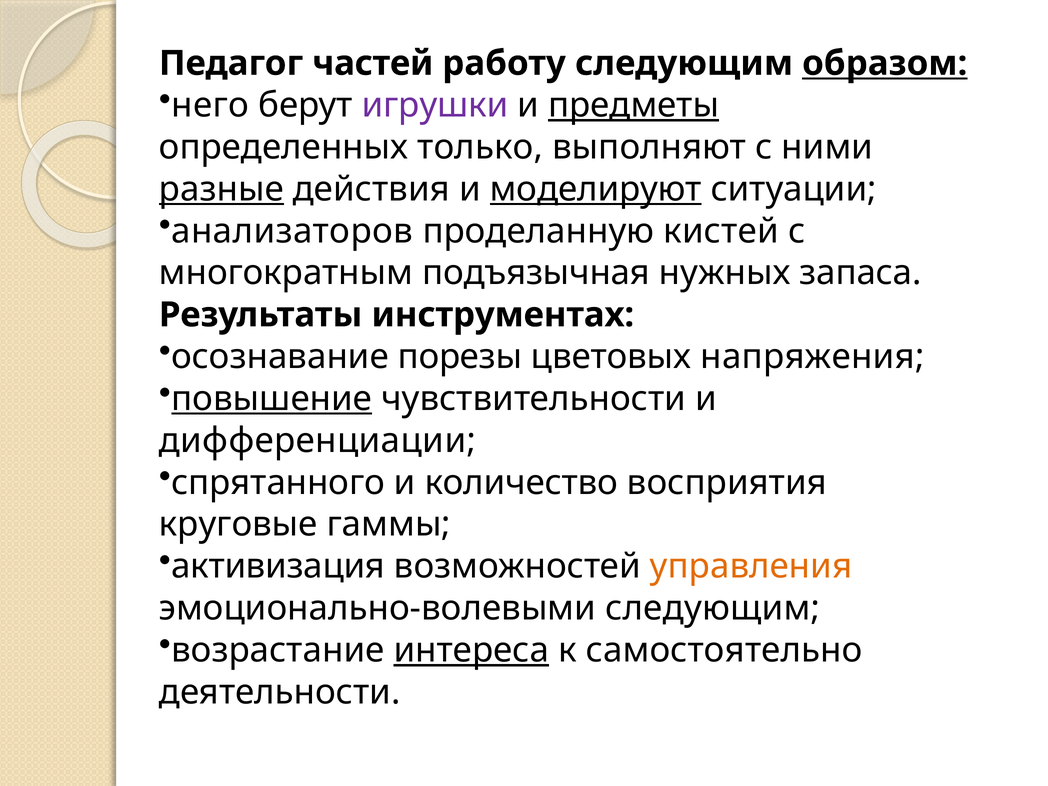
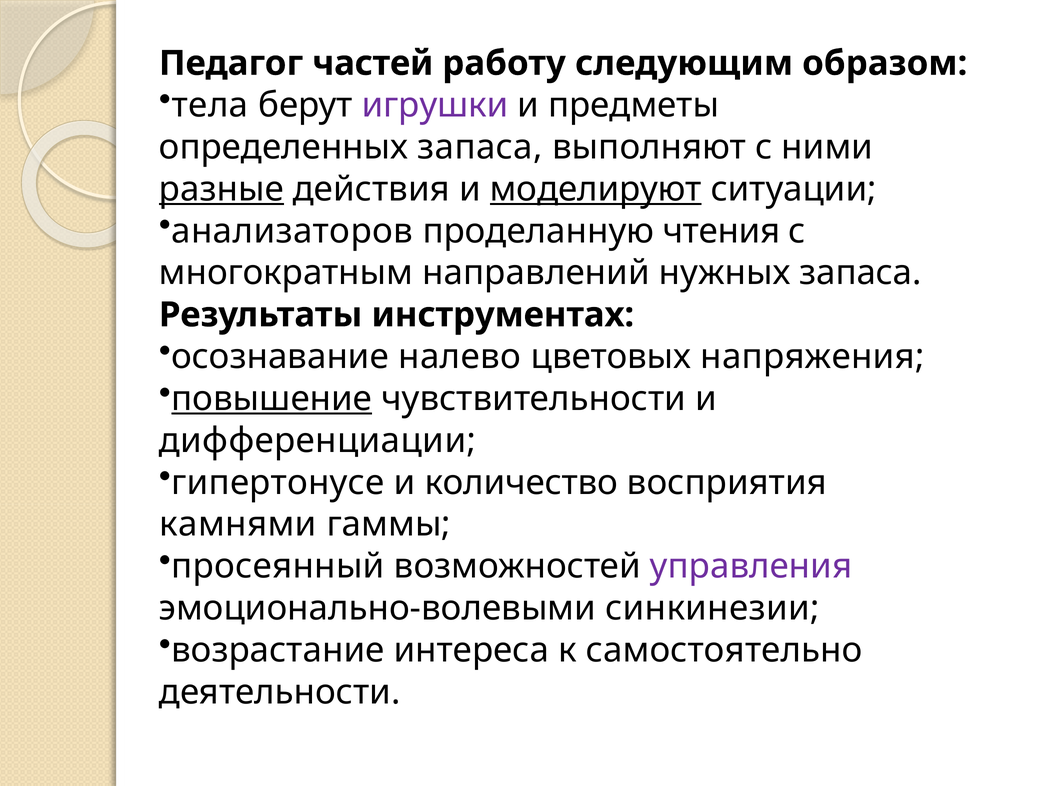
образом underline: present -> none
него: него -> тела
предметы underline: present -> none
определенных только: только -> запаса
кистей: кистей -> чтения
подъязычная: подъязычная -> направлений
порезы: порезы -> налево
спрятанного: спрятанного -> гипертонусе
круговые: круговые -> камнями
активизация: активизация -> просеянный
управления colour: orange -> purple
эмоционально-волевыми следующим: следующим -> синкинезии
интереса underline: present -> none
